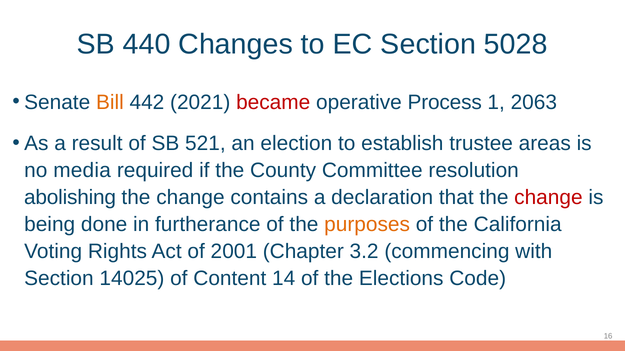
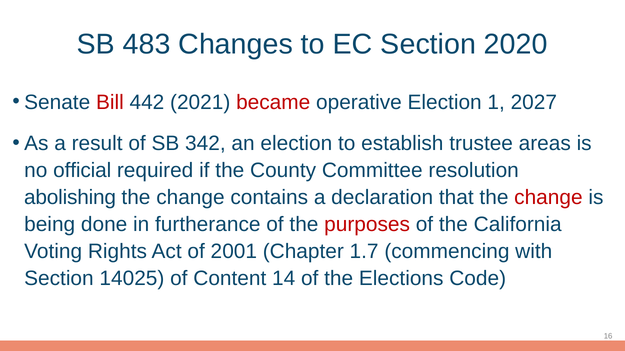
440: 440 -> 483
5028: 5028 -> 2020
Bill colour: orange -> red
operative Process: Process -> Election
2063: 2063 -> 2027
521: 521 -> 342
media: media -> official
purposes colour: orange -> red
3.2: 3.2 -> 1.7
